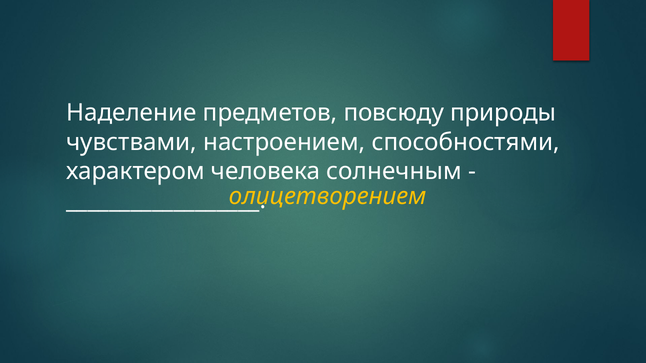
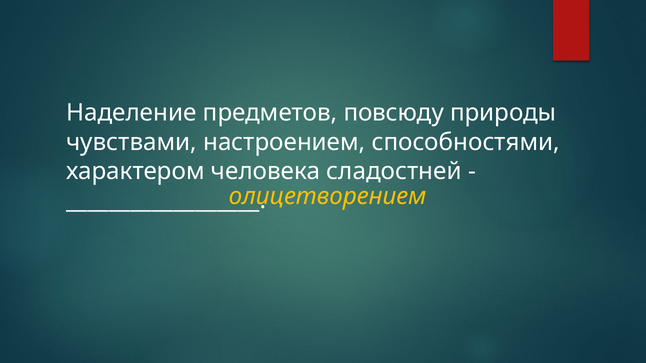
солнечным: солнечным -> сладостней
